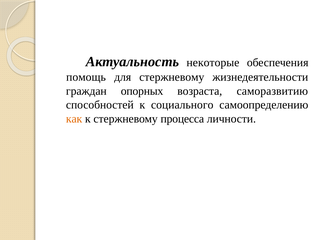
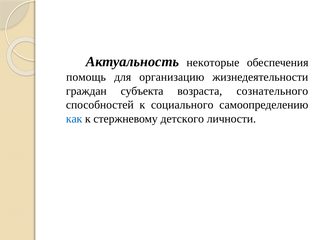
для стержневому: стержневому -> организацию
опорных: опорных -> субъекта
саморазвитию: саморазвитию -> сознательного
как colour: orange -> blue
процесса: процесса -> детского
